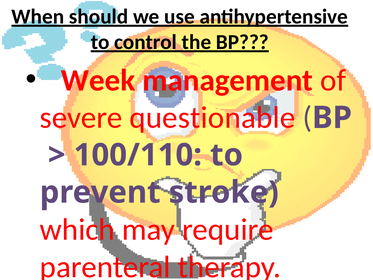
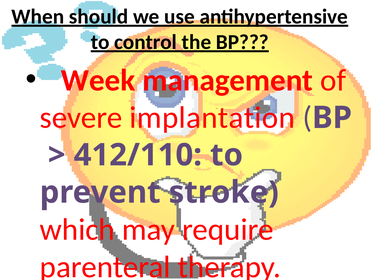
questionable: questionable -> implantation
100/110: 100/110 -> 412/110
